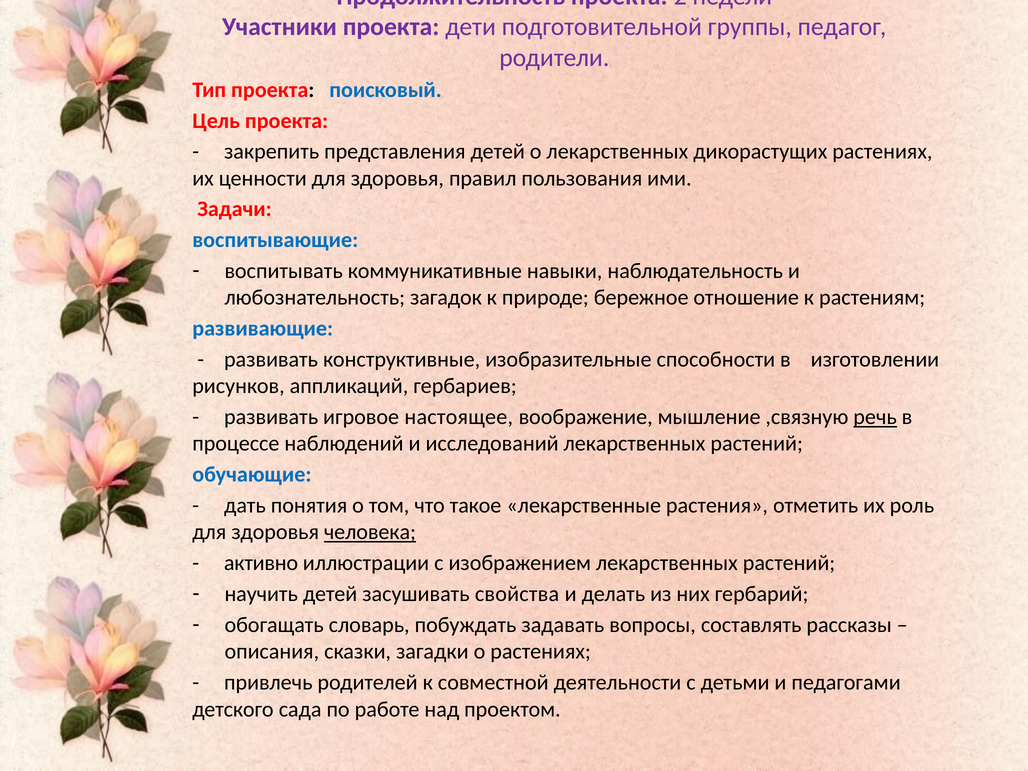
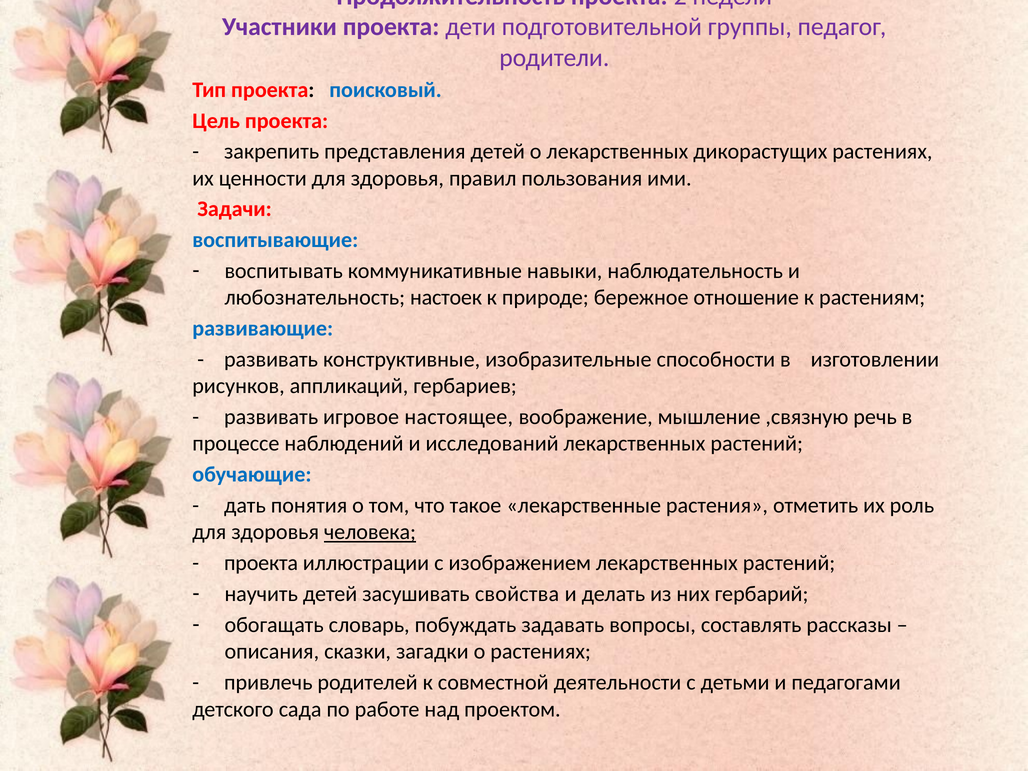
загадок: загадок -> настоек
речь underline: present -> none
активно at (261, 563): активно -> проекта
